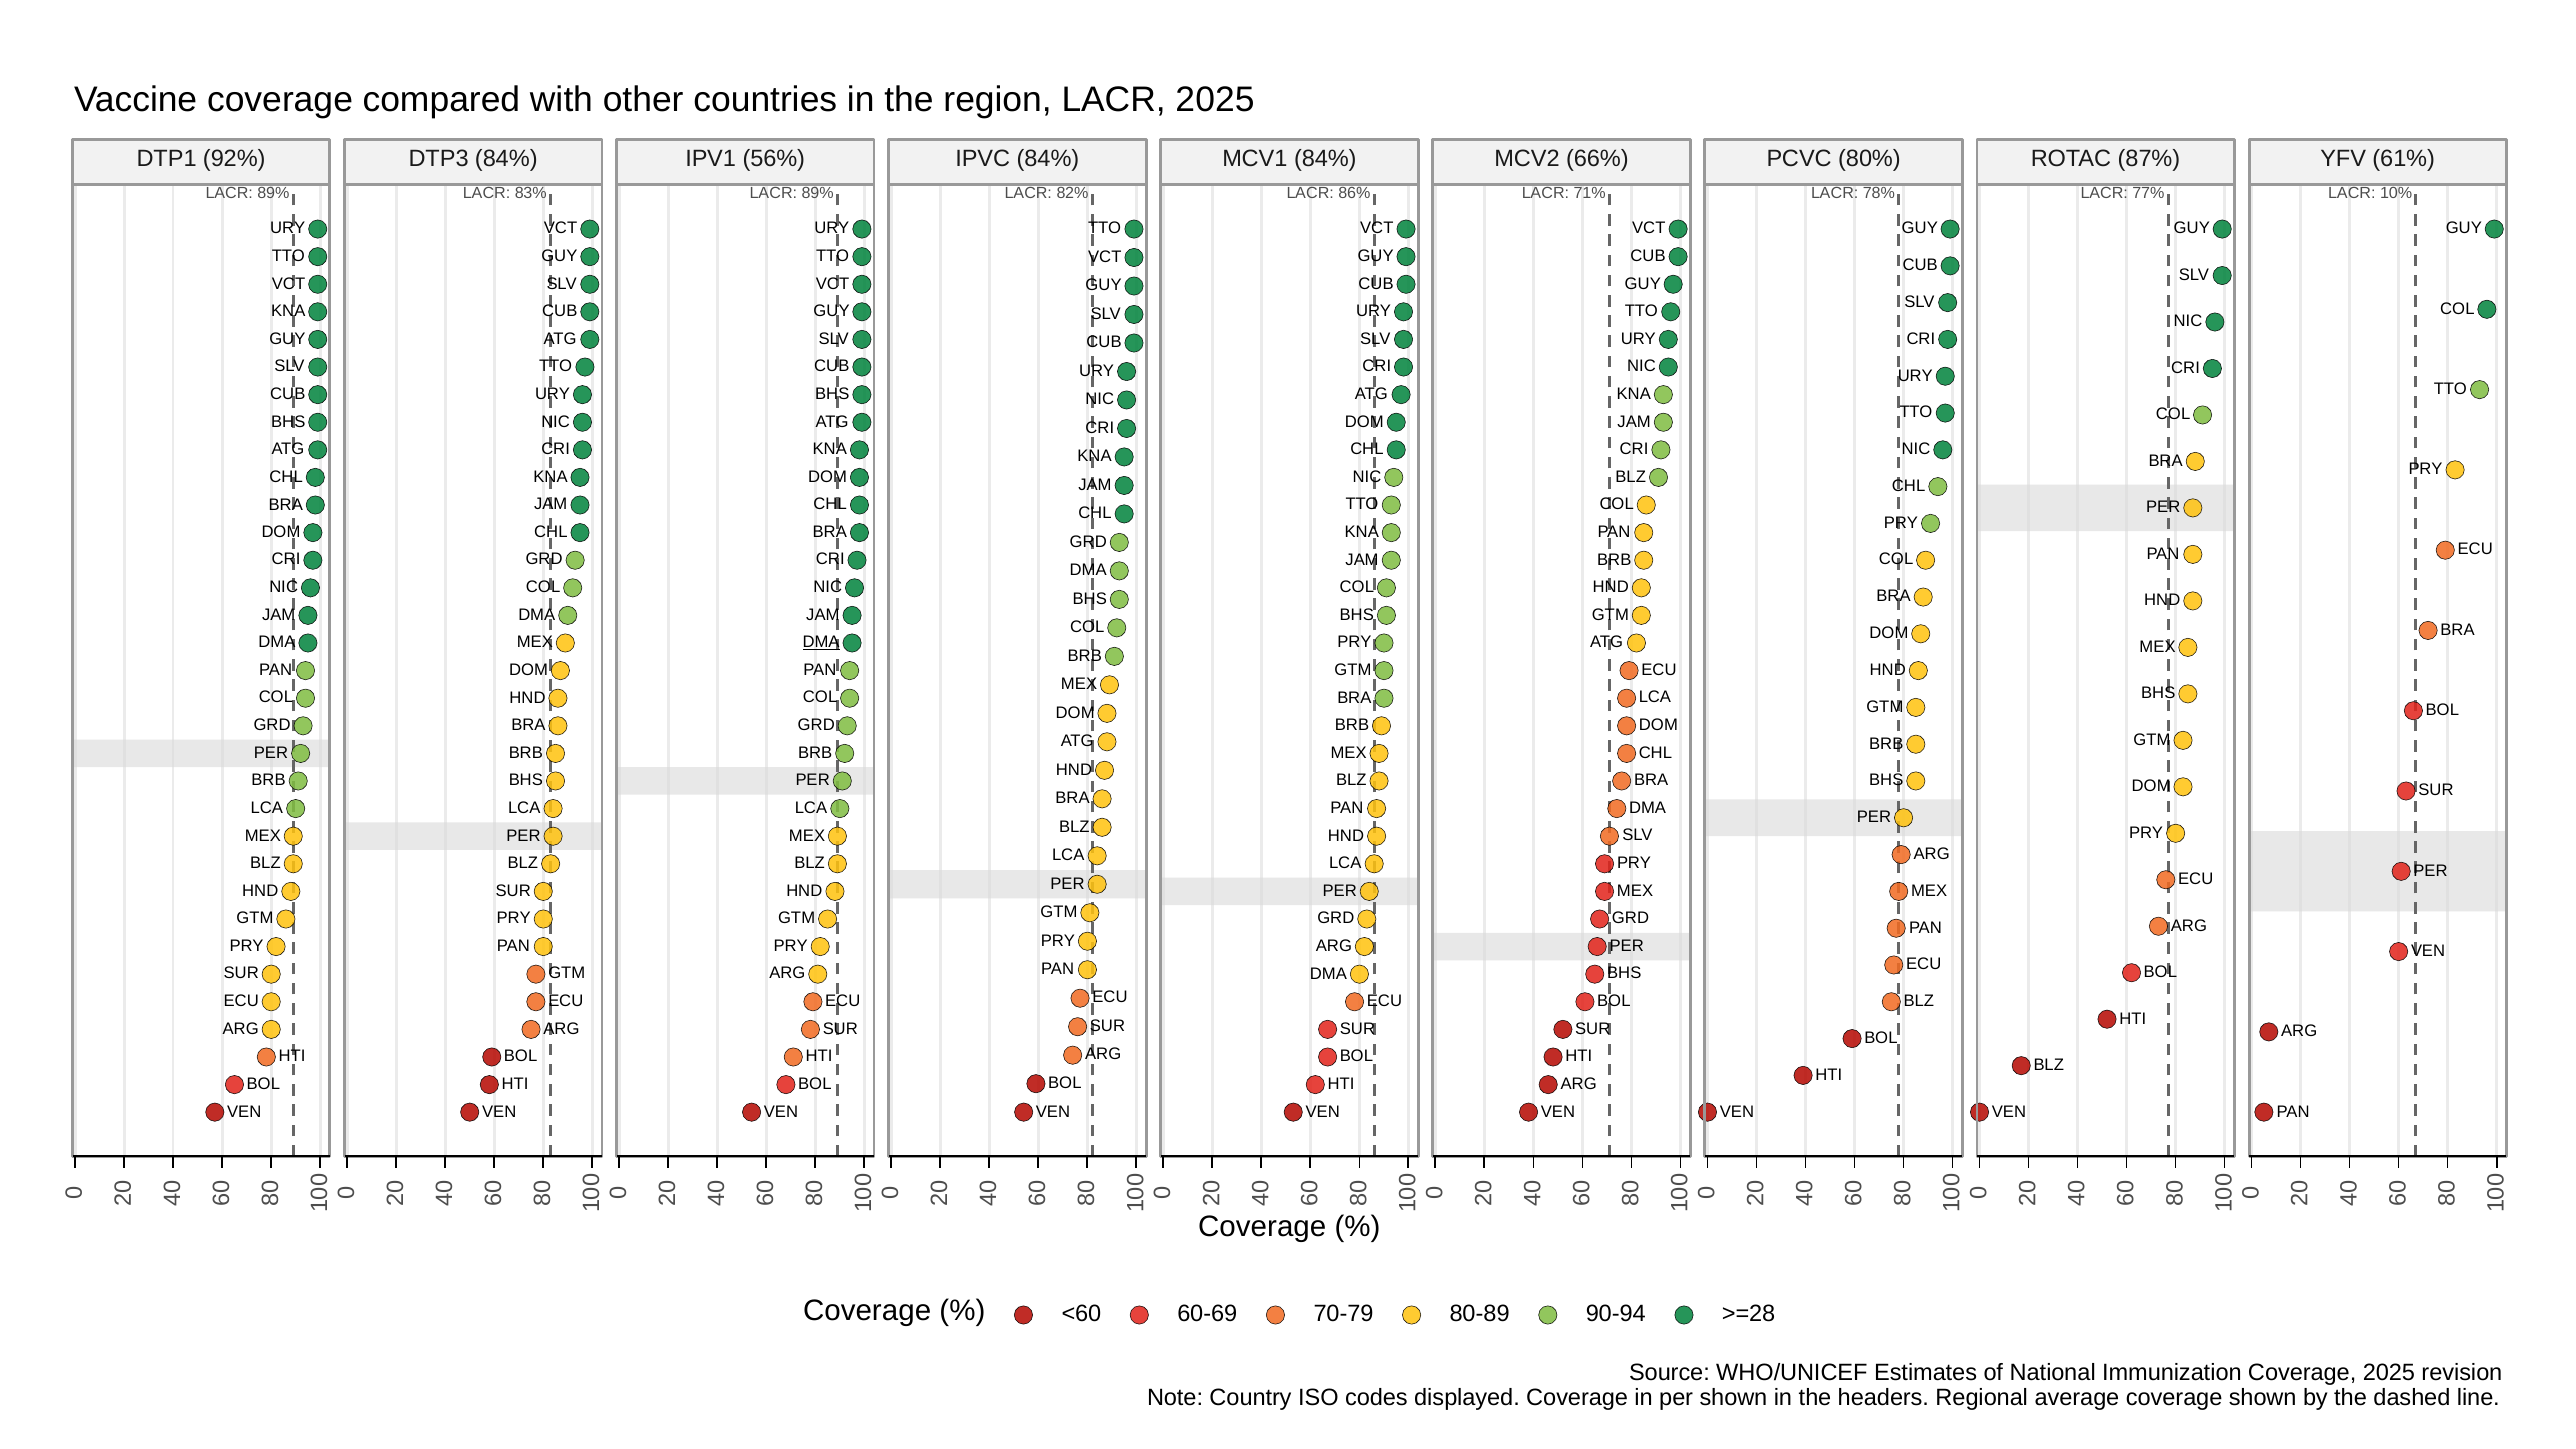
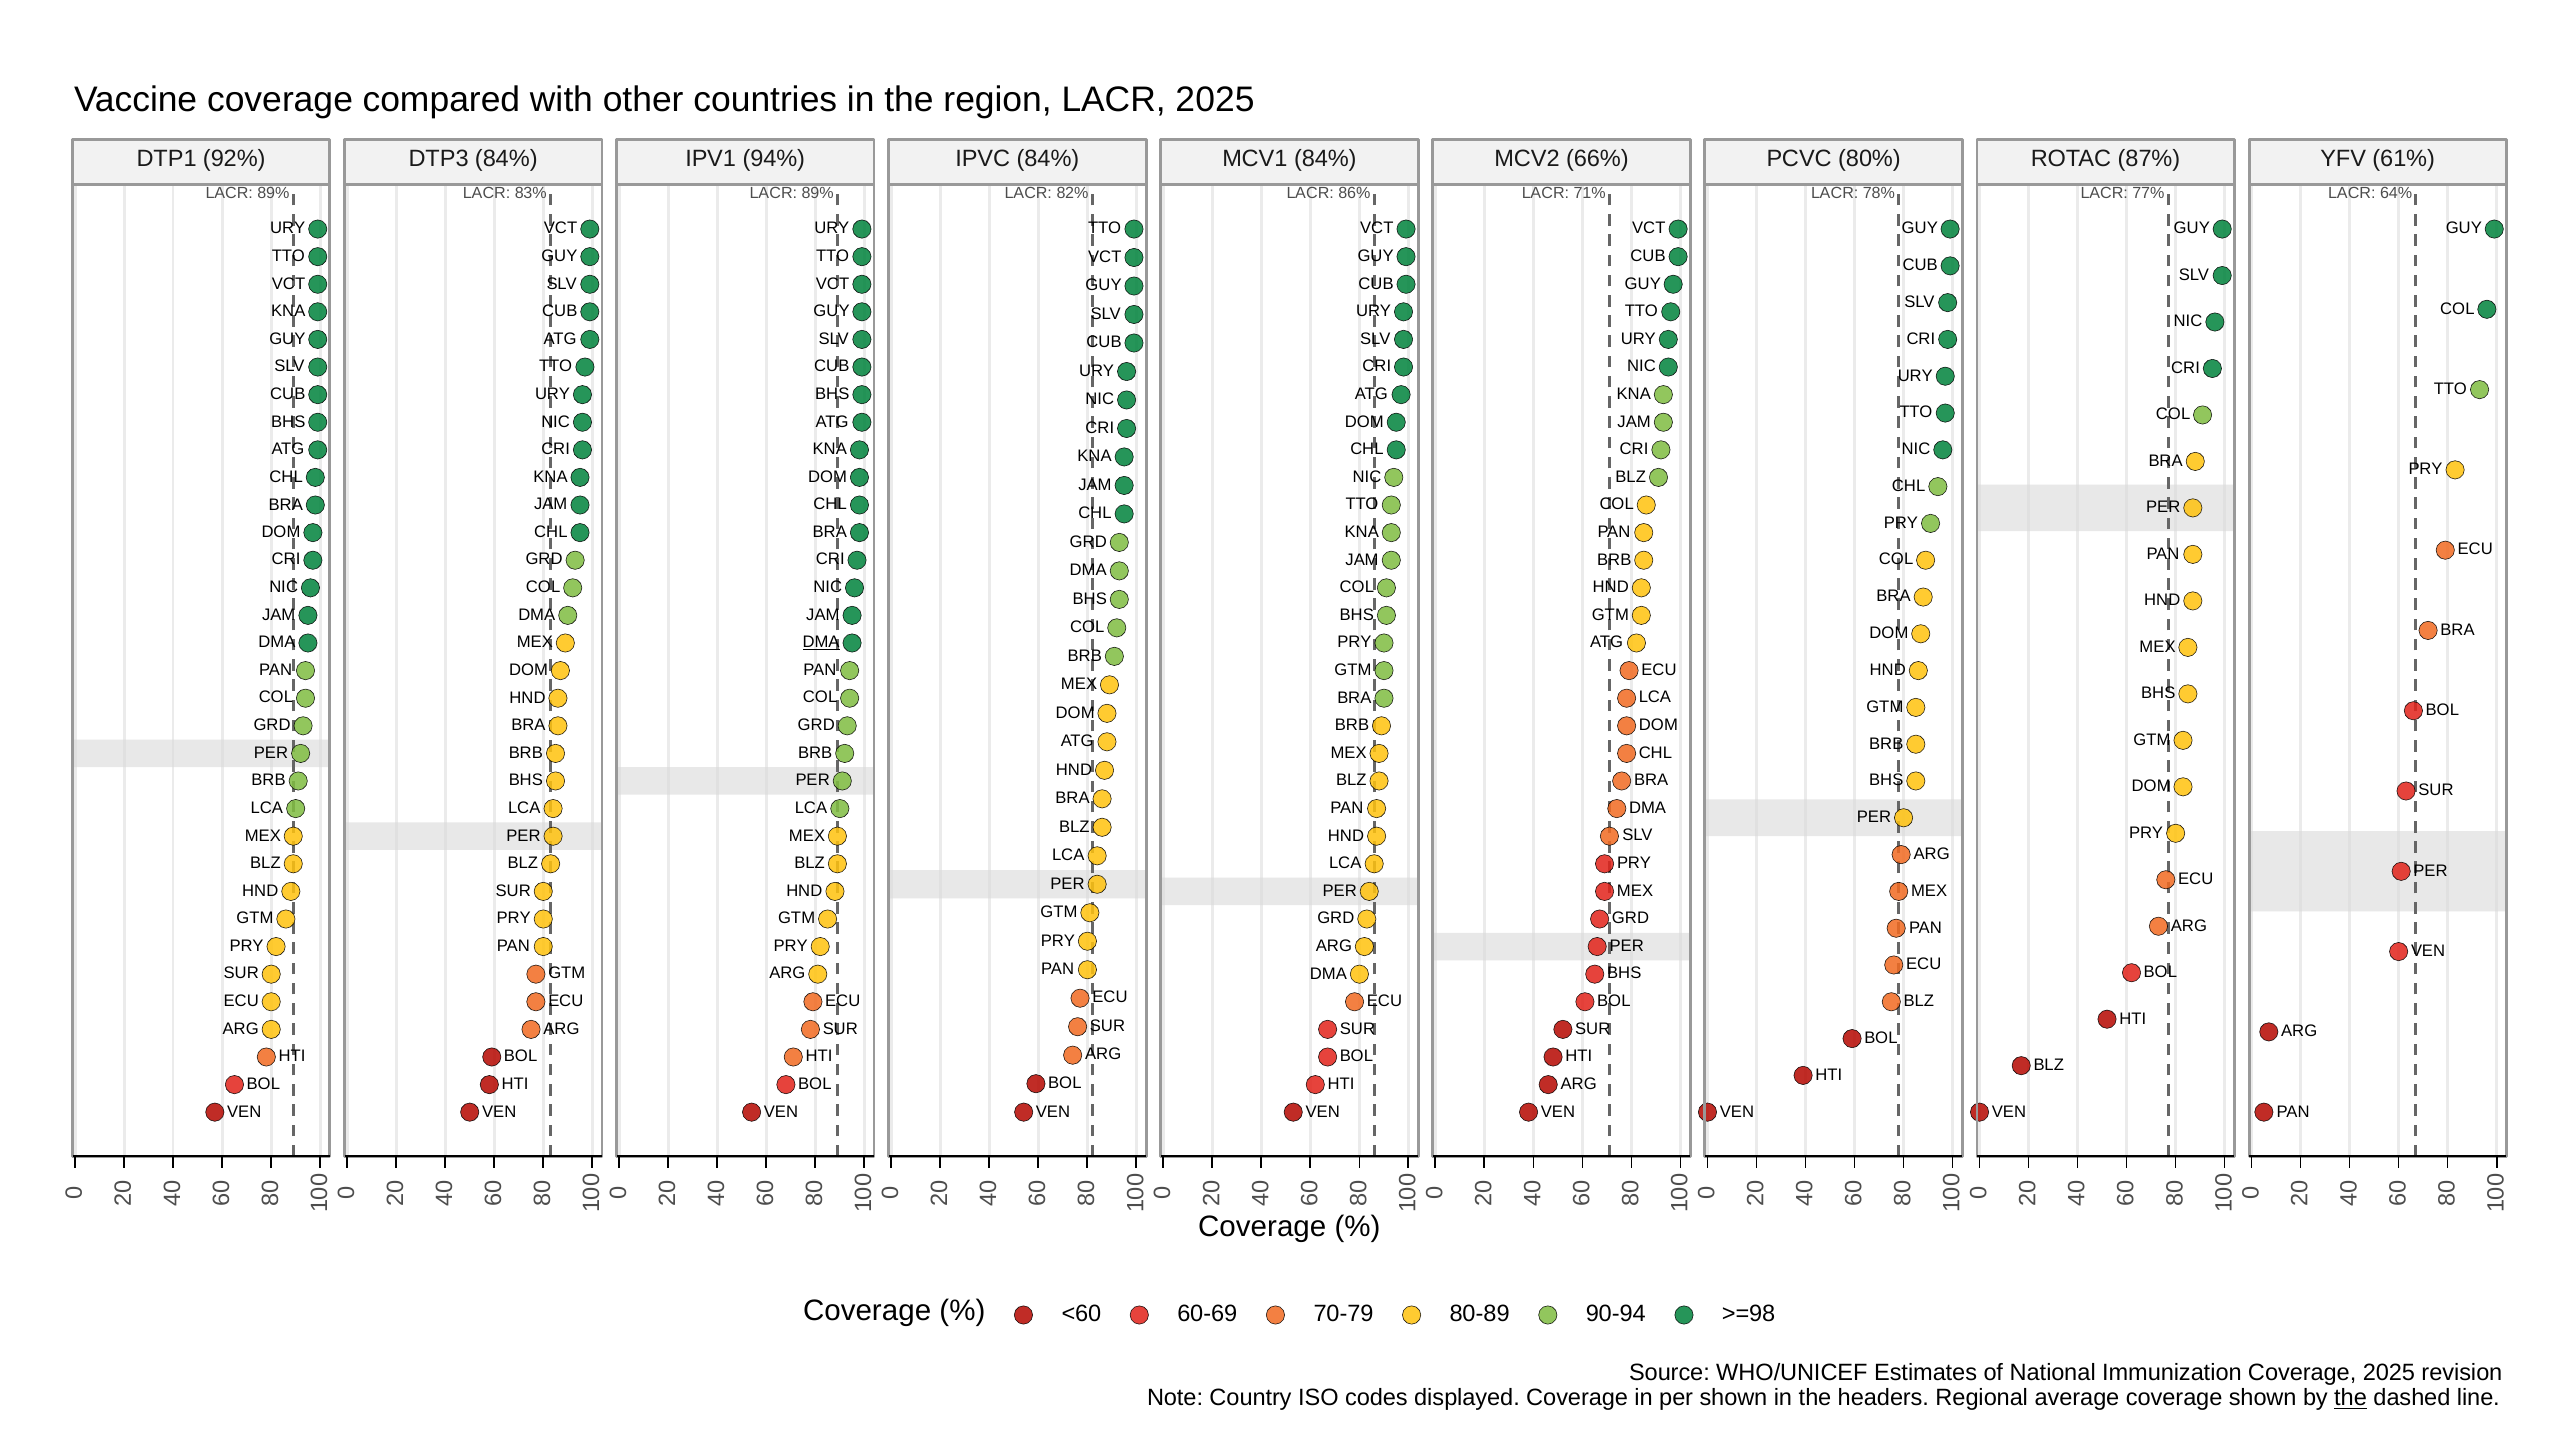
56%: 56% -> 94%
10%: 10% -> 64%
>=28: >=28 -> >=98
the at (2351, 1398) underline: none -> present
